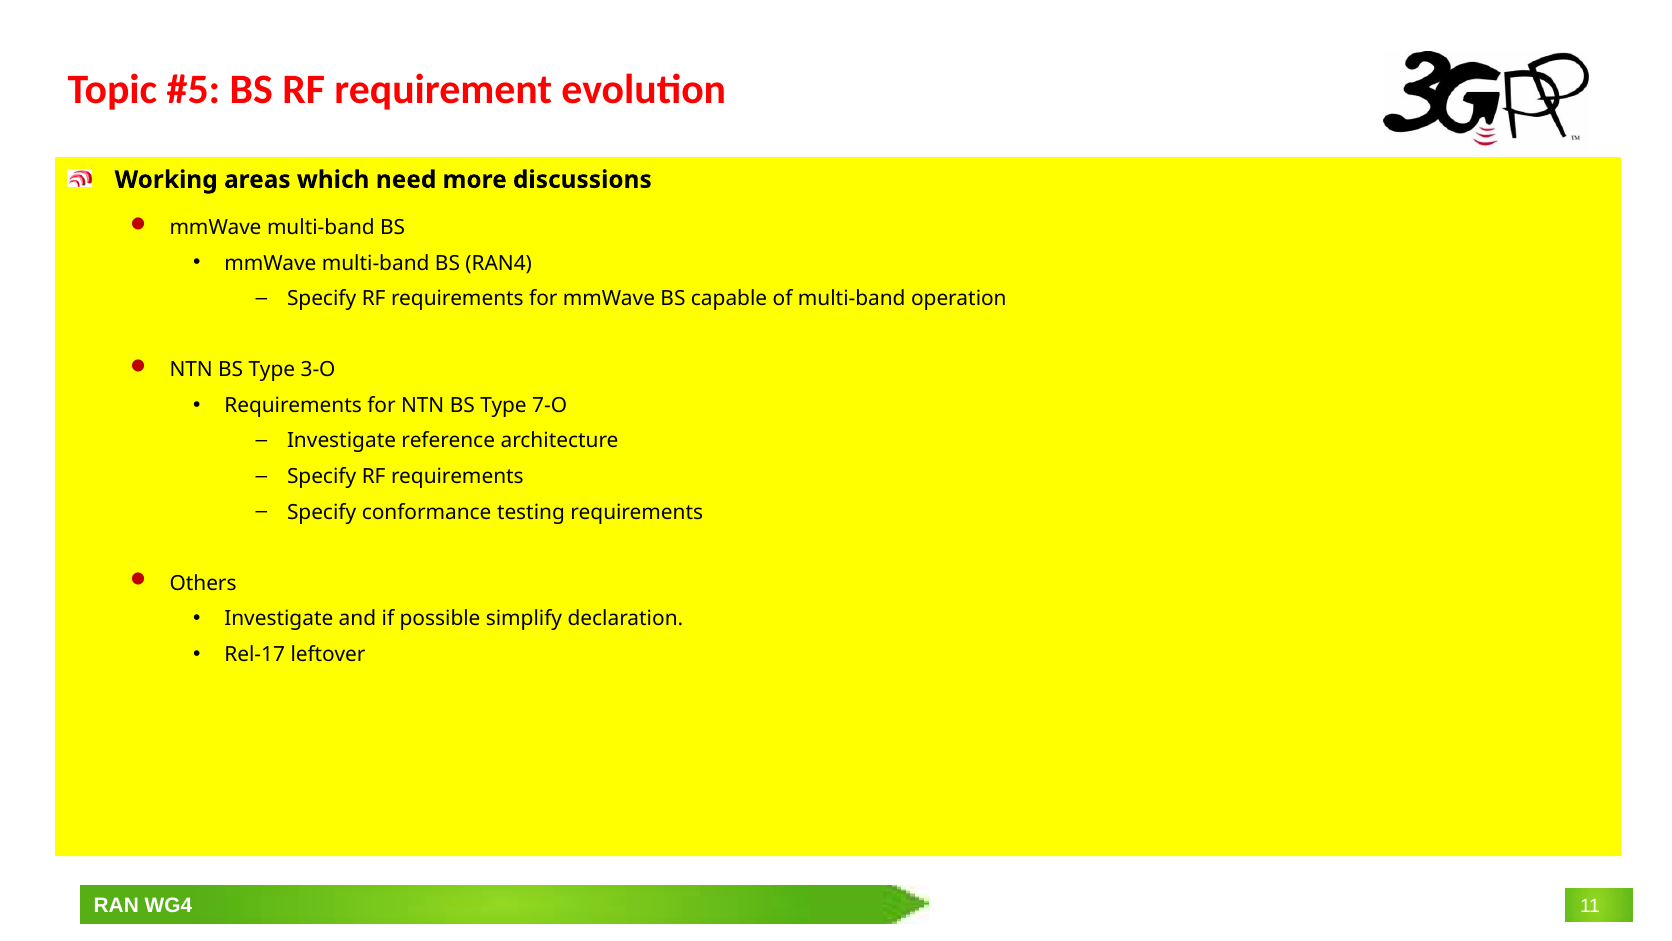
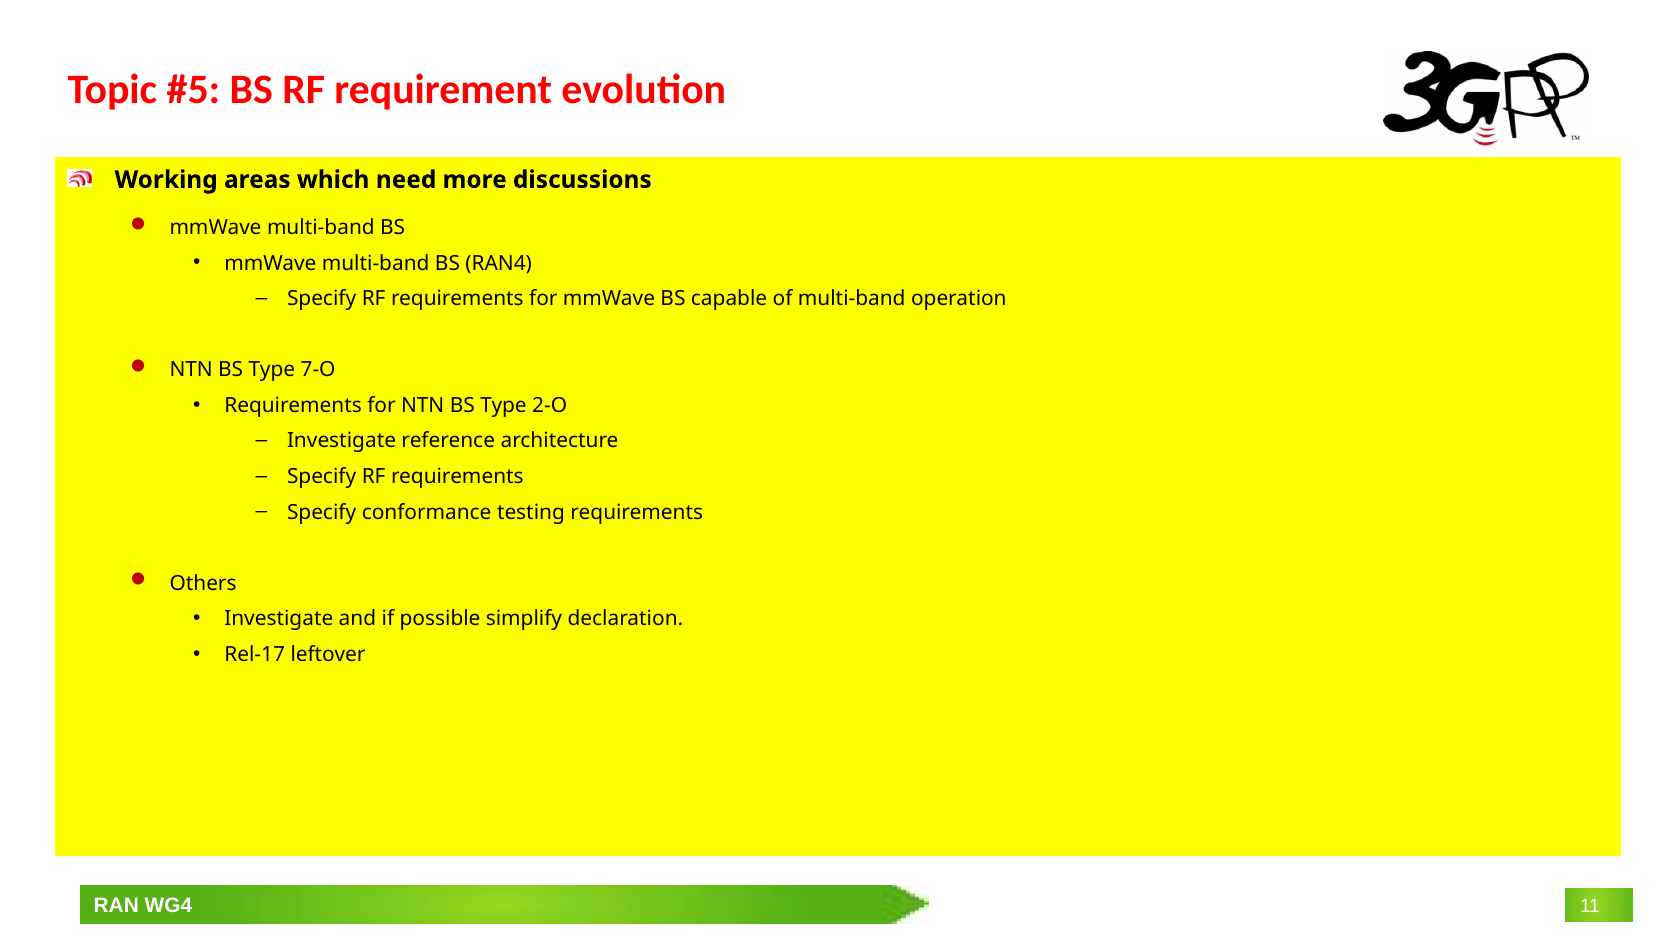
3-O: 3-O -> 7-O
7-O: 7-O -> 2-O
